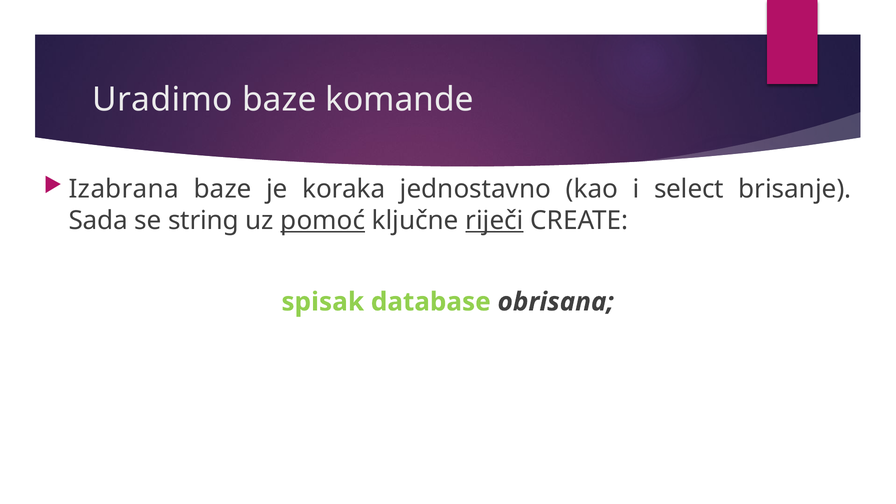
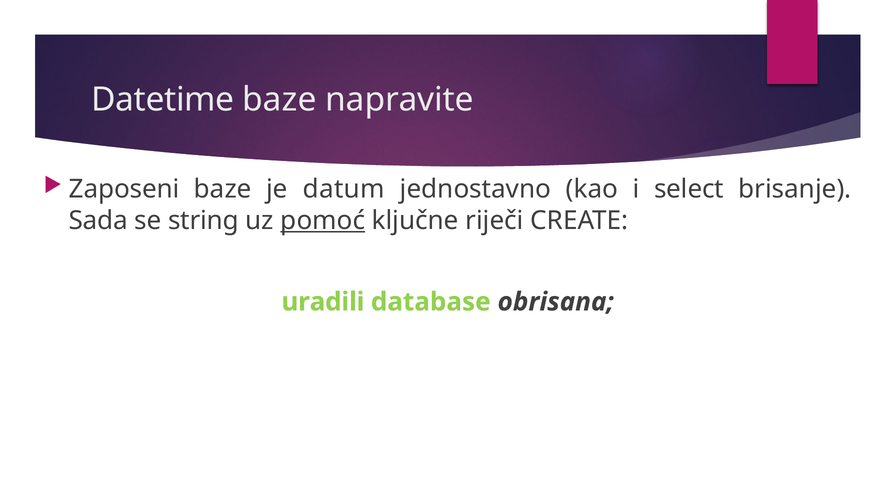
Uradimo: Uradimo -> Datetime
komande: komande -> napravite
Izabrana: Izabrana -> Zaposeni
koraka: koraka -> datum
riječi underline: present -> none
spisak: spisak -> uradili
